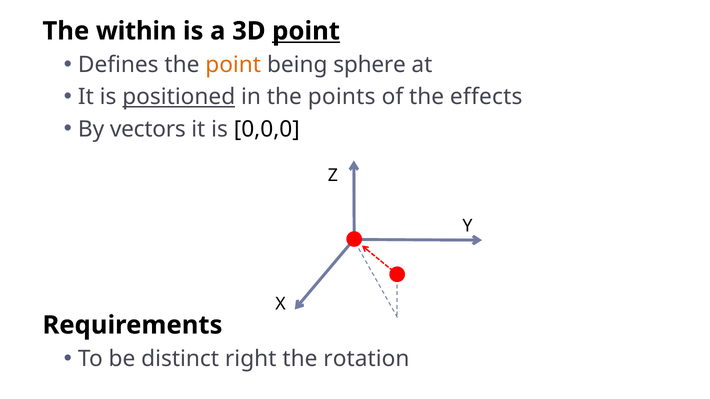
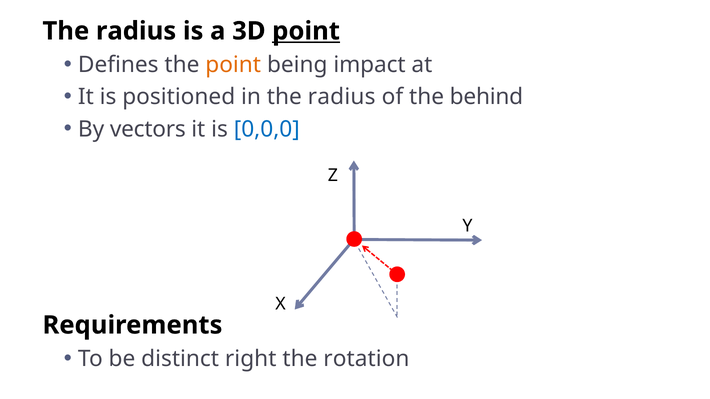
within at (136, 31): within -> radius
sphere: sphere -> impact
positioned underline: present -> none
in the points: points -> radius
effects: effects -> behind
0,0,0 colour: black -> blue
